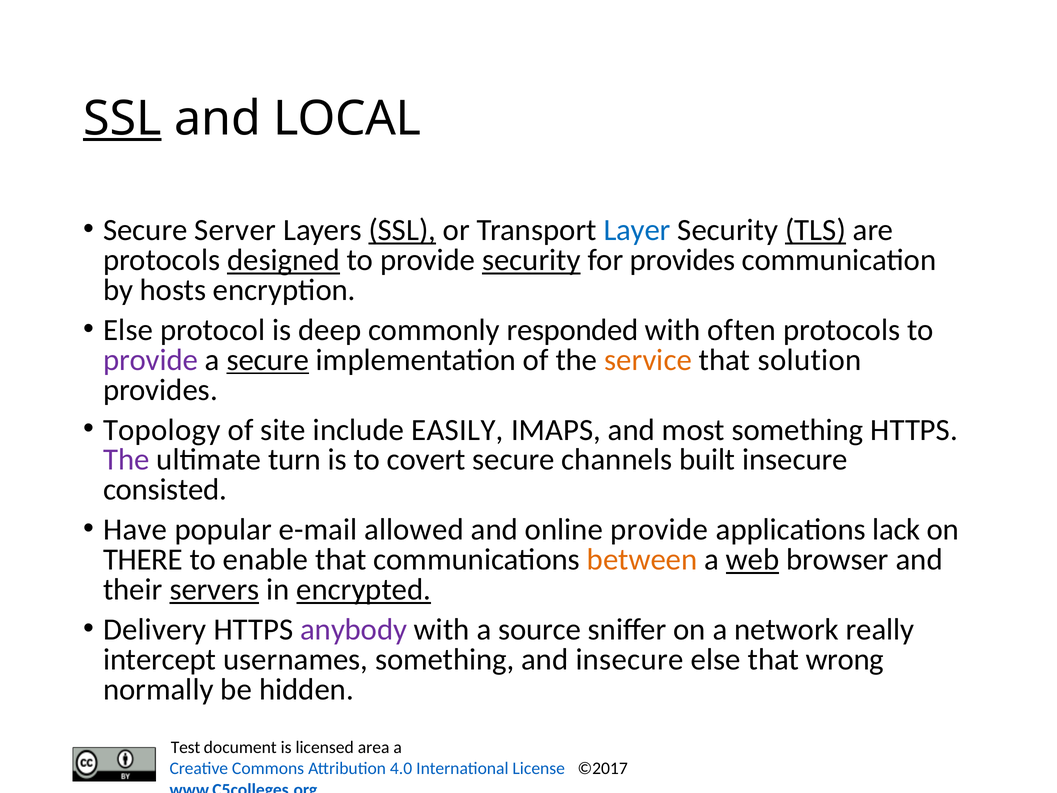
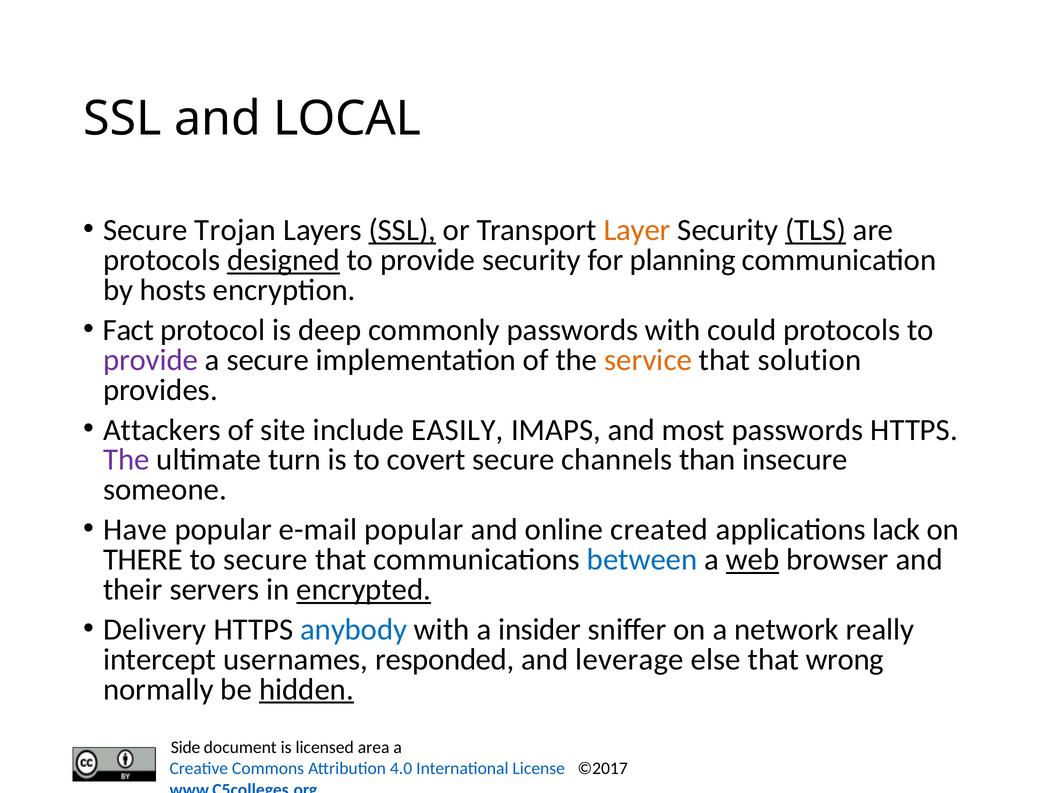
SSL at (122, 119) underline: present -> none
Server: Server -> Trojan
Layer colour: blue -> orange
security at (531, 260) underline: present -> none
for provides: provides -> planning
Else at (128, 330): Else -> Fact
commonly responded: responded -> passwords
often: often -> could
secure at (268, 360) underline: present -> none
Topology: Topology -> Attackers
most something: something -> passwords
built: built -> than
consisted: consisted -> someone
e-mail allowed: allowed -> popular
online provide: provide -> created
to enable: enable -> secure
between colour: orange -> blue
servers underline: present -> none
anybody colour: purple -> blue
source: source -> insider
usernames something: something -> responded
and insecure: insecure -> leverage
hidden underline: none -> present
Test: Test -> Side
